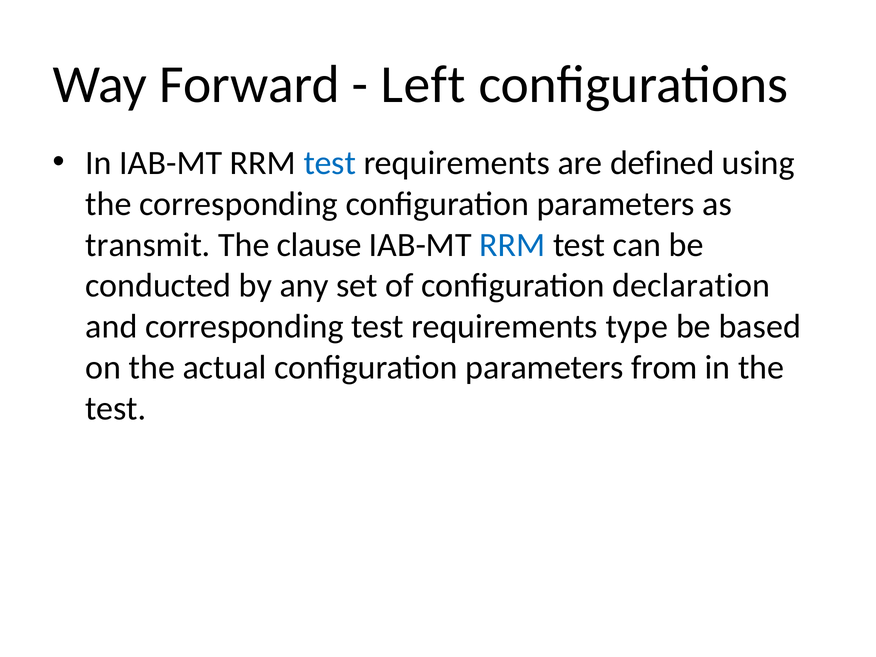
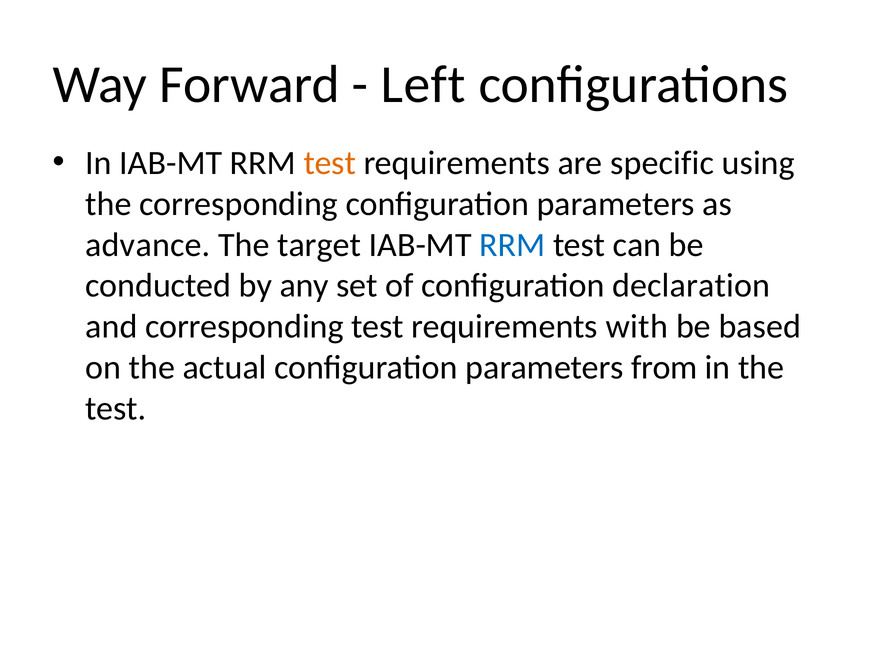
test at (330, 163) colour: blue -> orange
defined: defined -> specific
transmit: transmit -> advance
clause: clause -> target
type: type -> with
